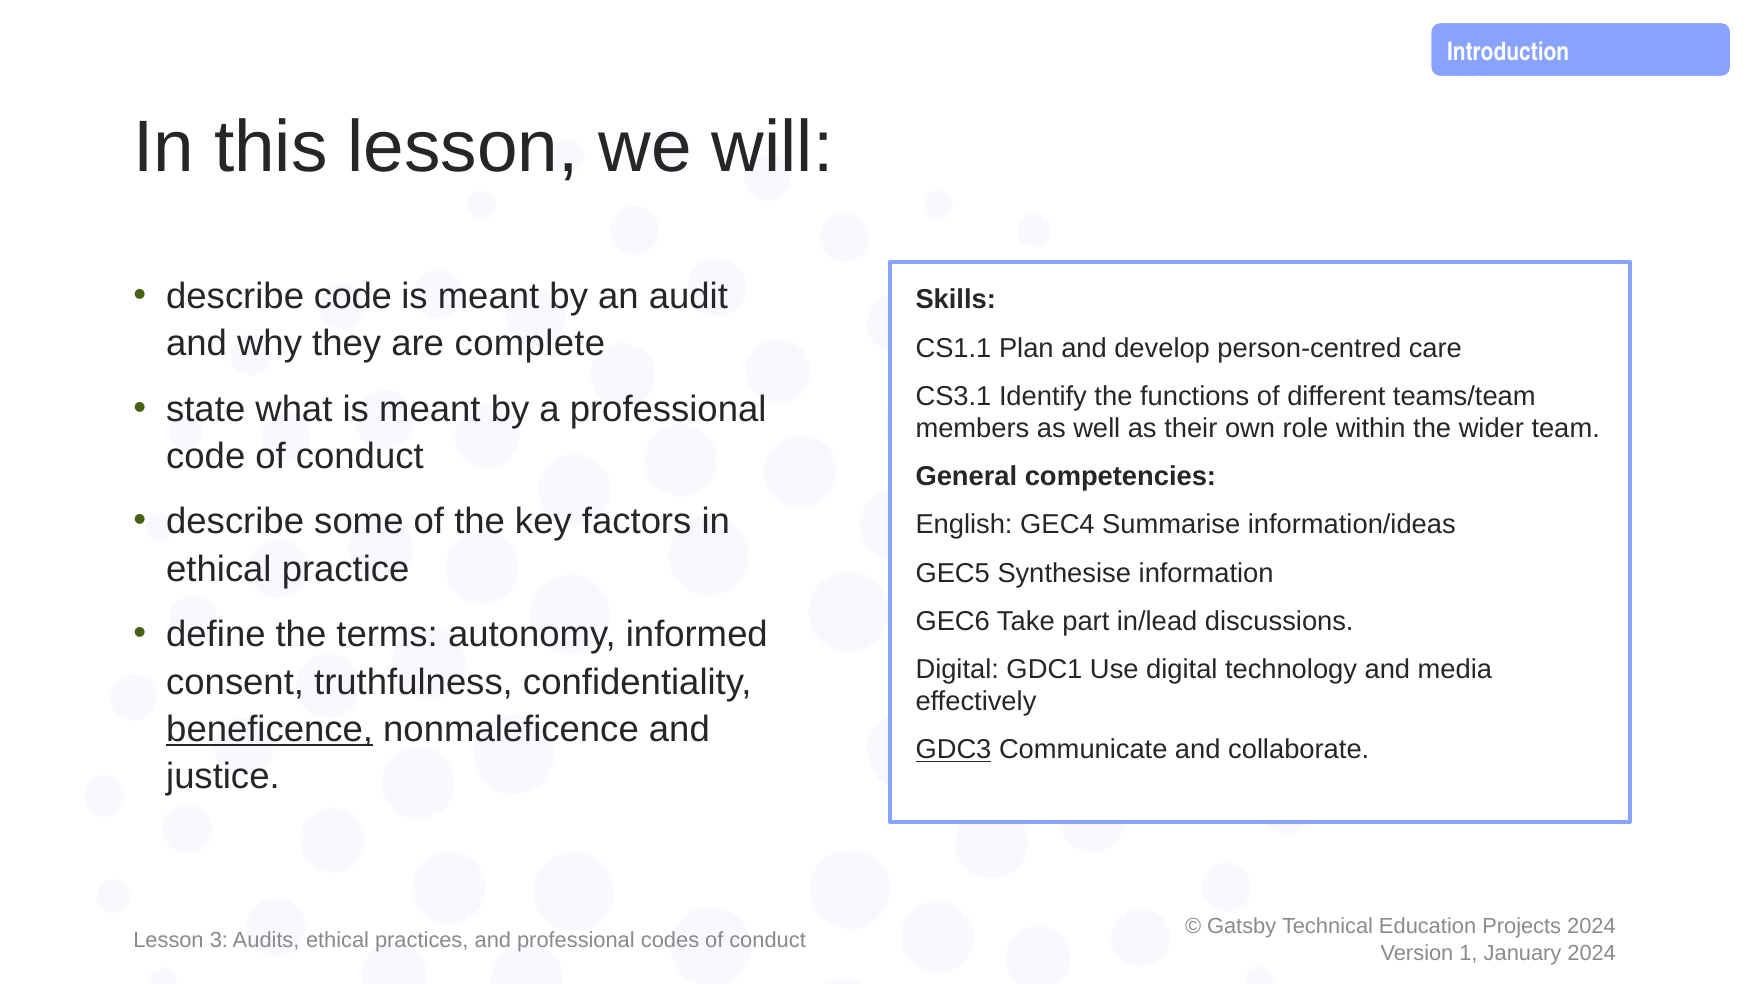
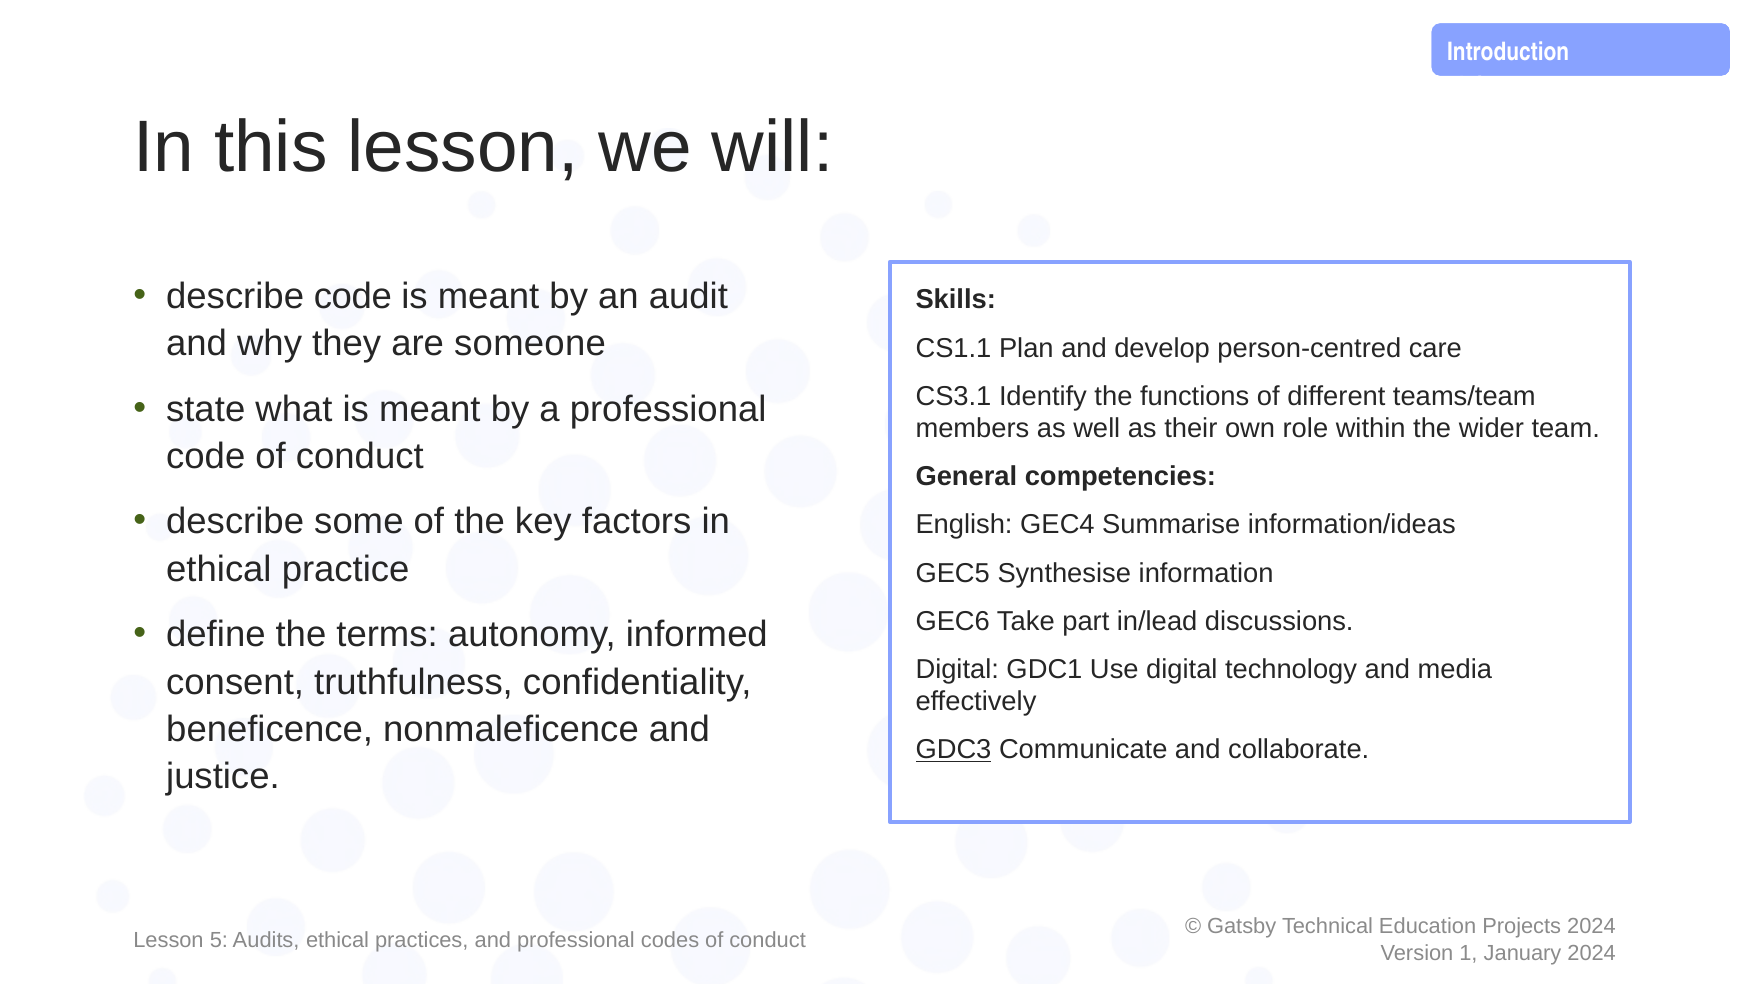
complete: complete -> someone
beneficence underline: present -> none
3: 3 -> 5
